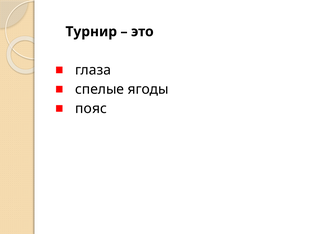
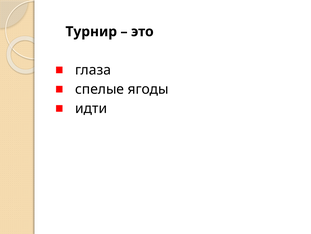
пояс: пояс -> идти
